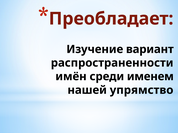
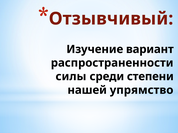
Преобладает: Преобладает -> Отзывчивый
имён: имён -> силы
именем: именем -> степени
